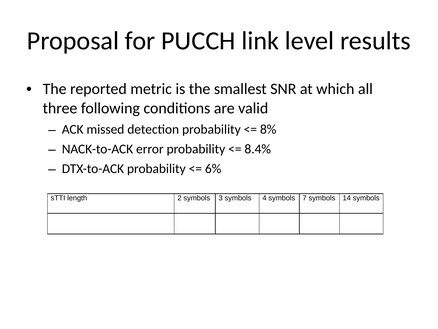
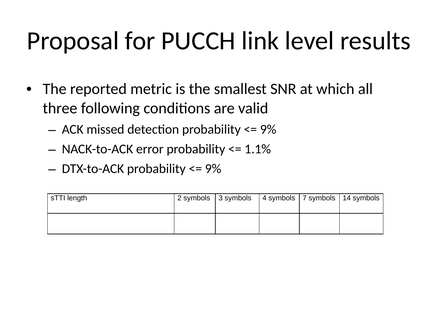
8% at (268, 129): 8% -> 9%
8.4%: 8.4% -> 1.1%
6% at (213, 169): 6% -> 9%
